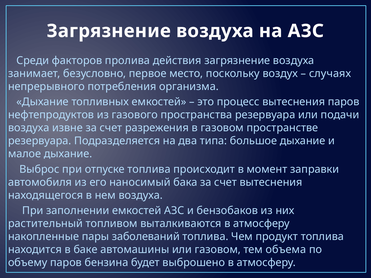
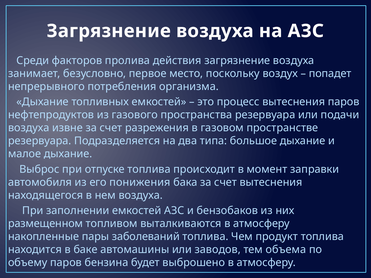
случаях: случаях -> попадет
наносимый: наносимый -> понижения
растительный: растительный -> размещенном
или газовом: газовом -> заводов
